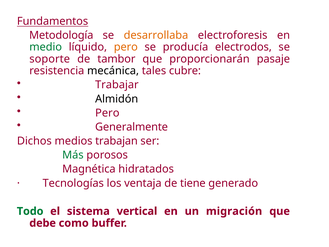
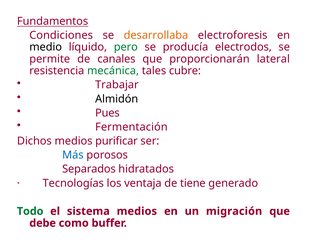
Metodología: Metodología -> Condiciones
medio colour: green -> black
pero at (126, 47) colour: orange -> green
soporte: soporte -> permite
tambor: tambor -> canales
pasaje: pasaje -> lateral
mecánica colour: black -> green
Pero at (107, 113): Pero -> Pues
Generalmente: Generalmente -> Fermentación
trabajan: trabajan -> purificar
Más colour: green -> blue
Magnética: Magnética -> Separados
sistema vertical: vertical -> medios
